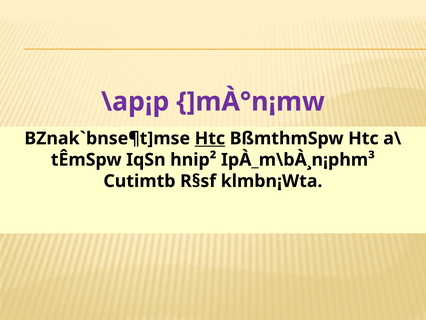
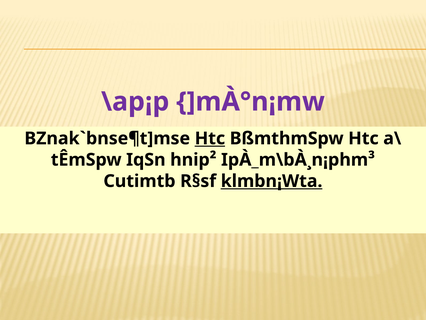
klmbn¡Wta underline: none -> present
